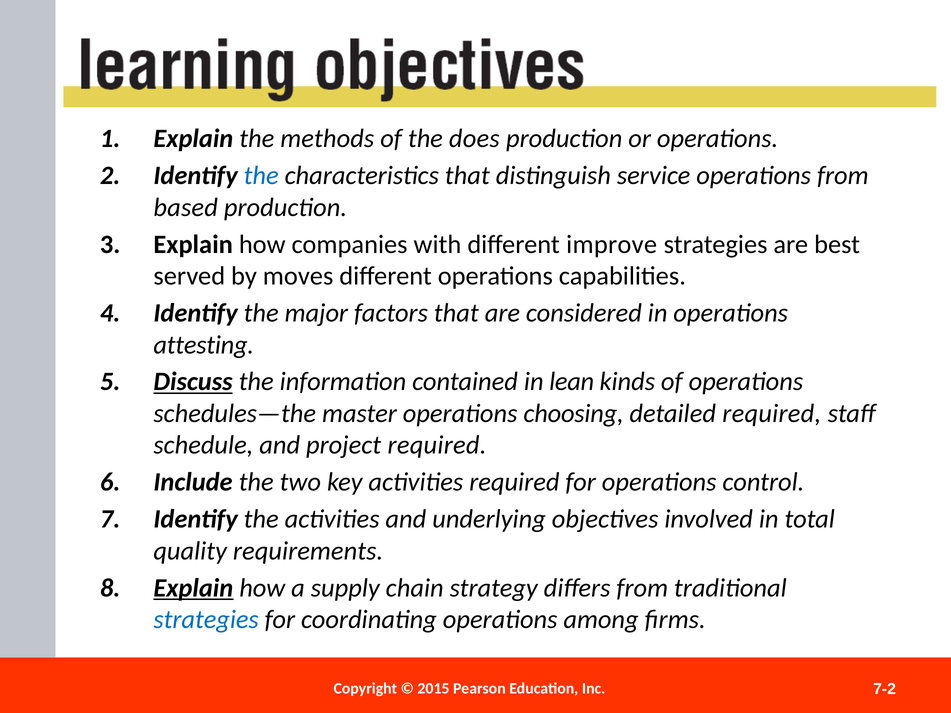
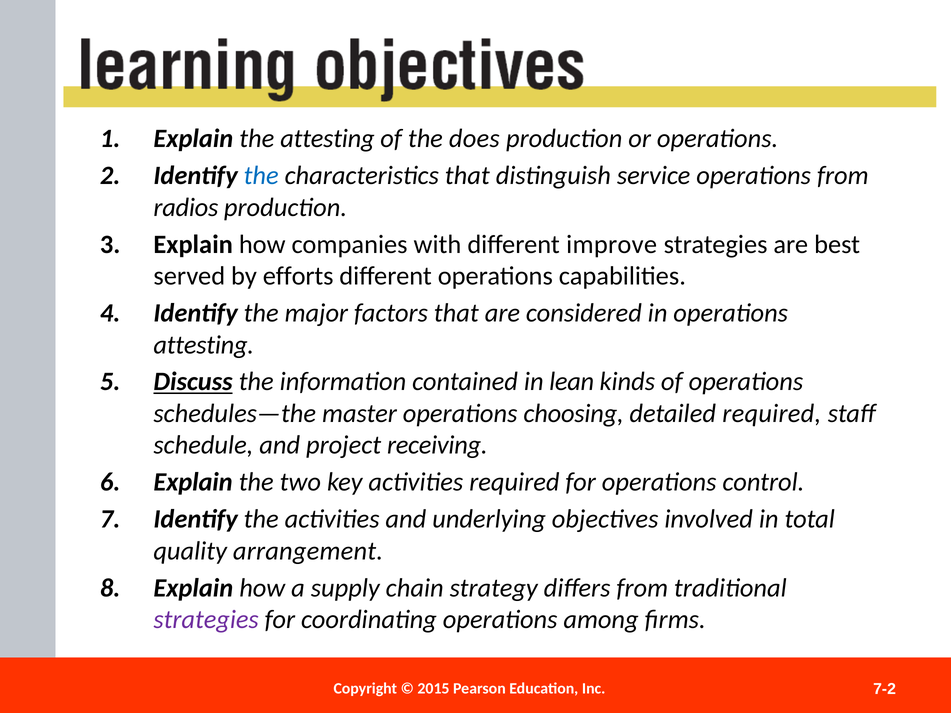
the methods: methods -> attesting
based: based -> radios
moves: moves -> efforts
project required: required -> receiving
Include at (193, 482): Include -> Explain
requirements: requirements -> arrangement
Explain at (193, 588) underline: present -> none
strategies at (206, 620) colour: blue -> purple
